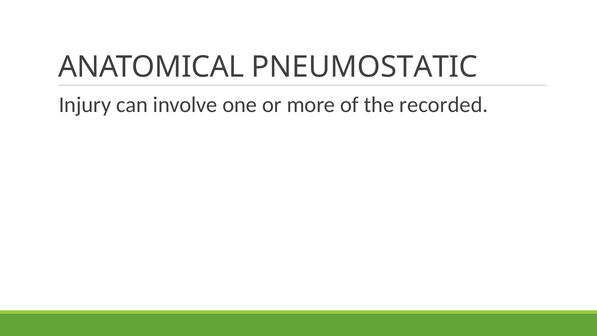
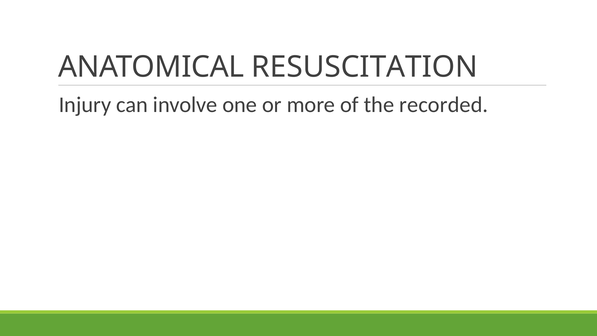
PNEUMOSTATIC: PNEUMOSTATIC -> RESUSCITATION
